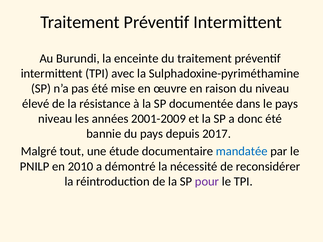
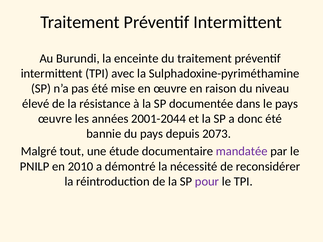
niveau at (55, 119): niveau -> œuvre
2001-2009: 2001-2009 -> 2001-2044
2017: 2017 -> 2073
mandatée colour: blue -> purple
